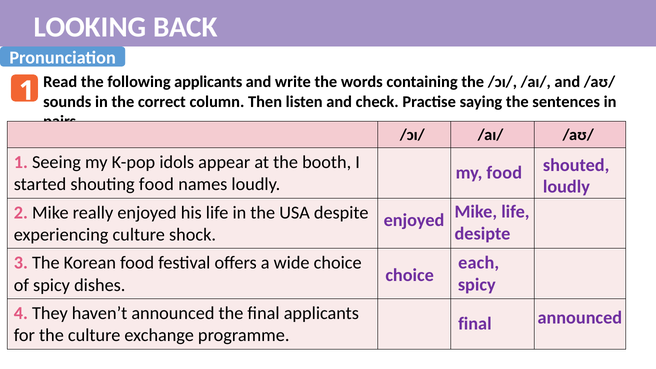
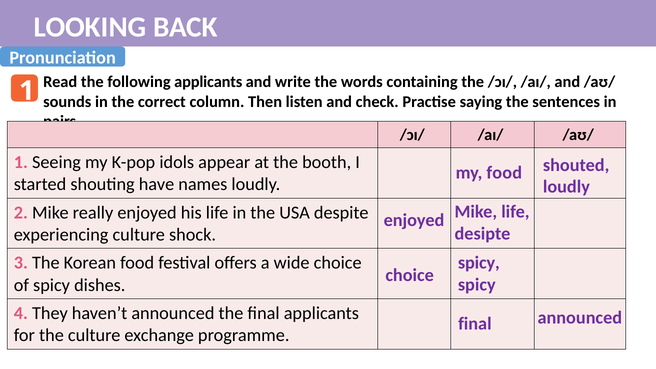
shouting food: food -> have
each at (479, 263): each -> spicy
